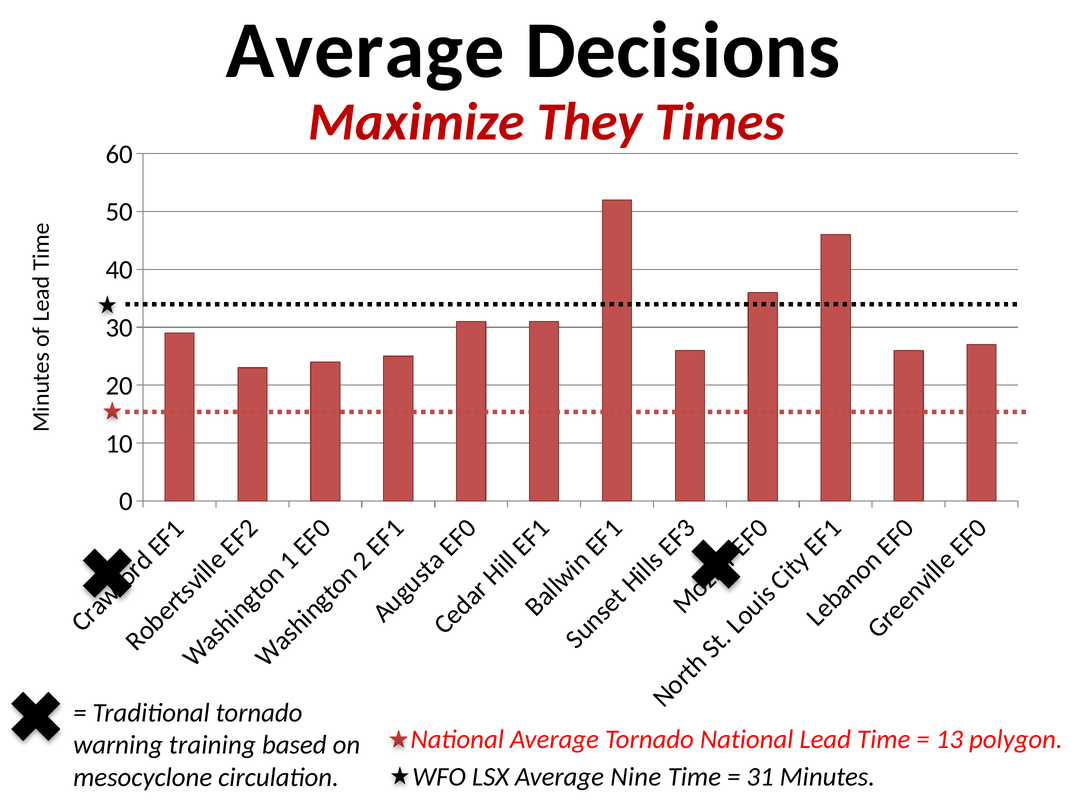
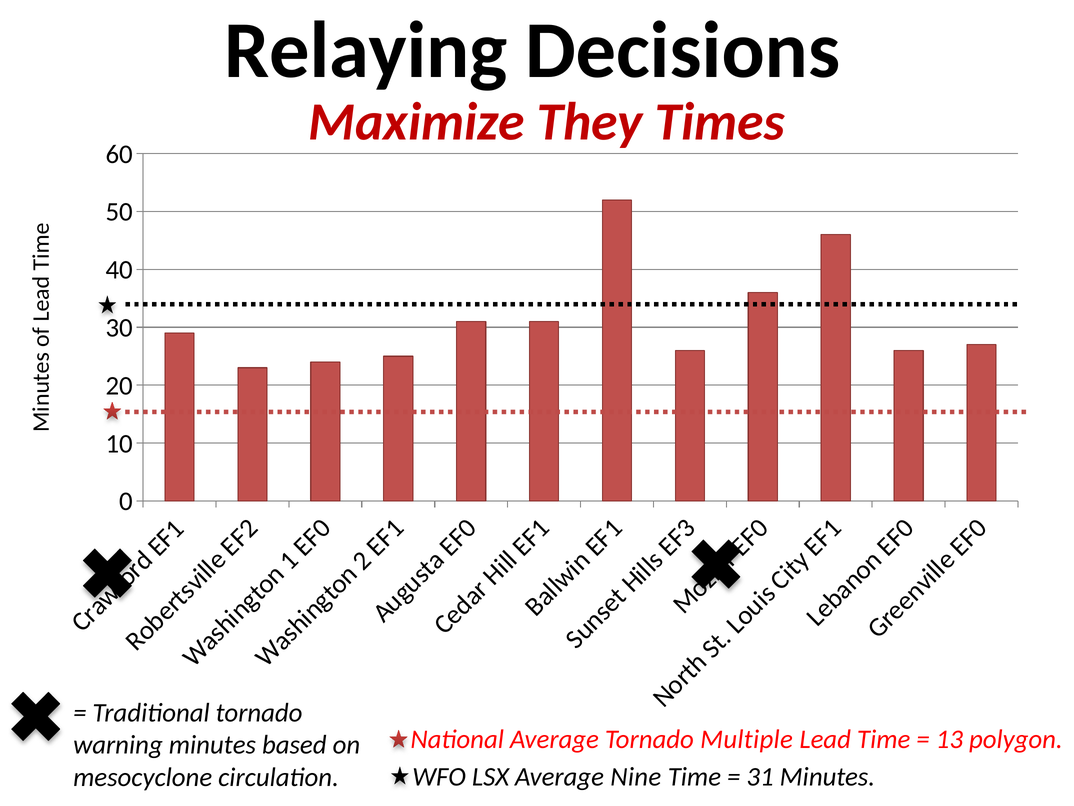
Average at (365, 50): Average -> Relaying
Tornado National: National -> Multiple
warning training: training -> minutes
